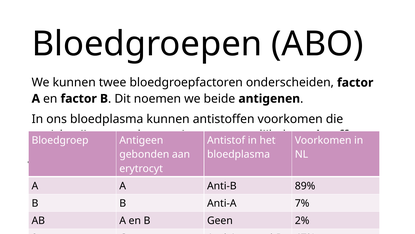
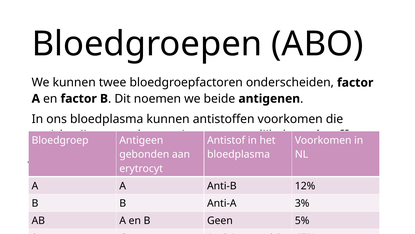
89%: 89% -> 12%
7%: 7% -> 3%
2%: 2% -> 5%
